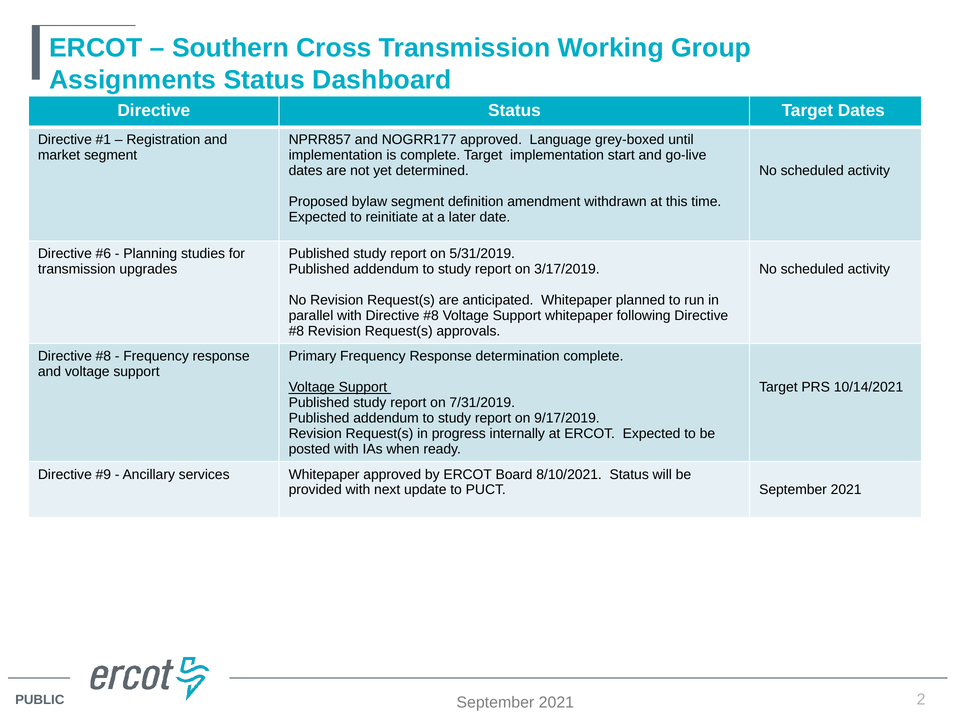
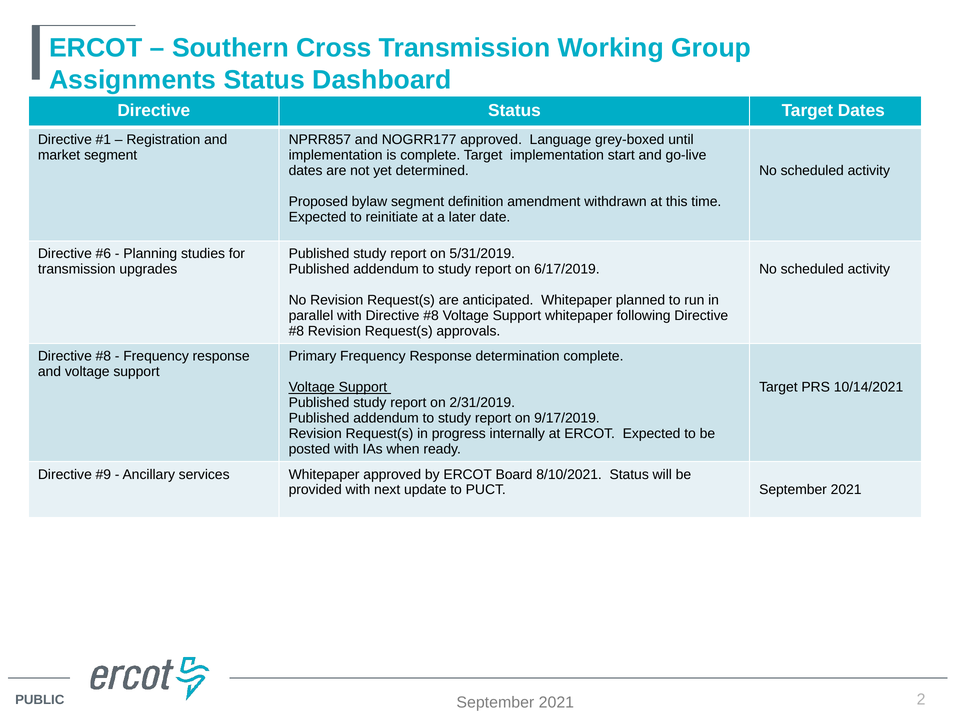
3/17/2019: 3/17/2019 -> 6/17/2019
7/31/2019: 7/31/2019 -> 2/31/2019
